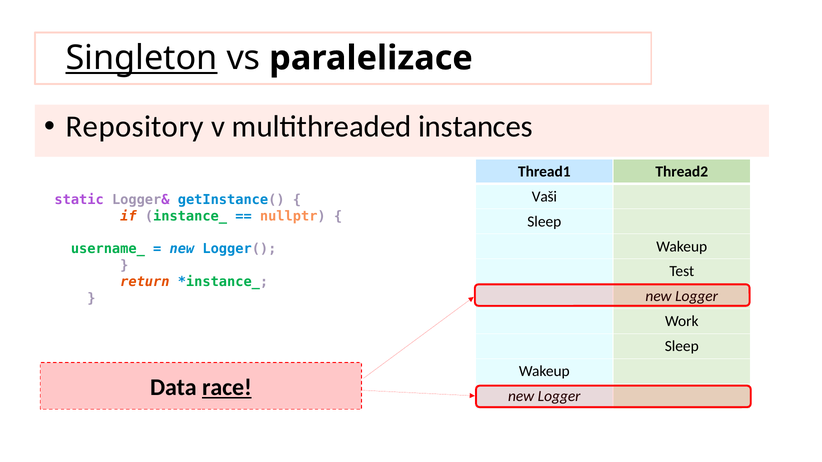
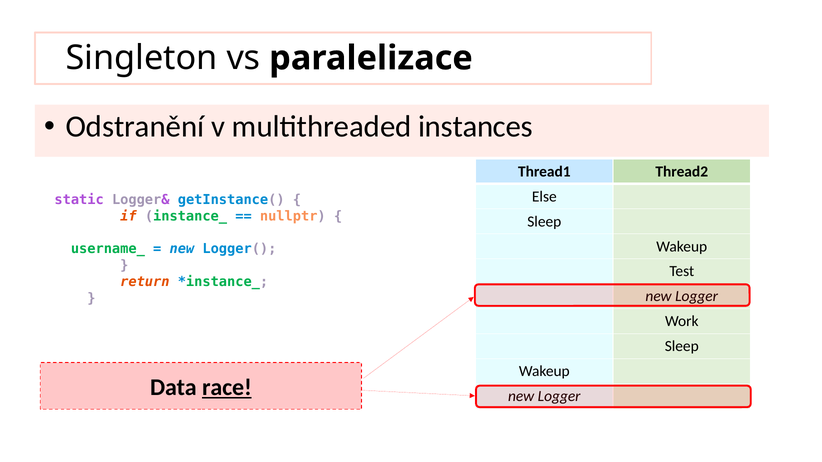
Singleton underline: present -> none
Repository: Repository -> Odstranění
Vaši: Vaši -> Else
